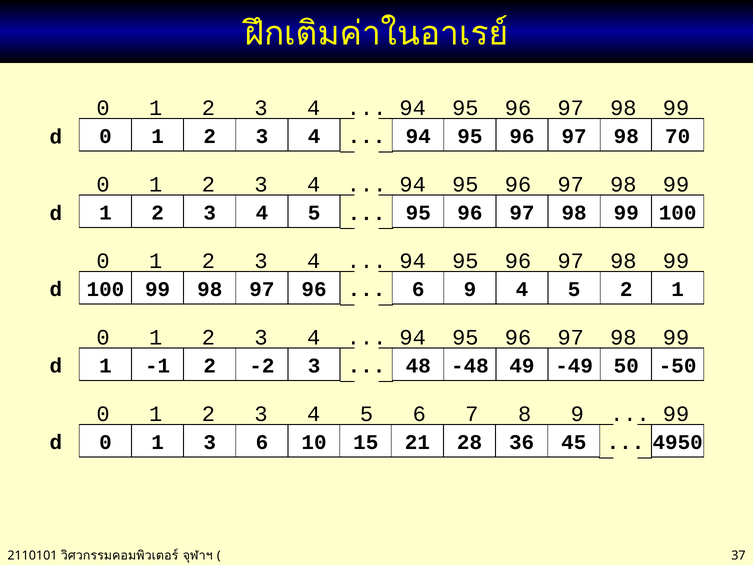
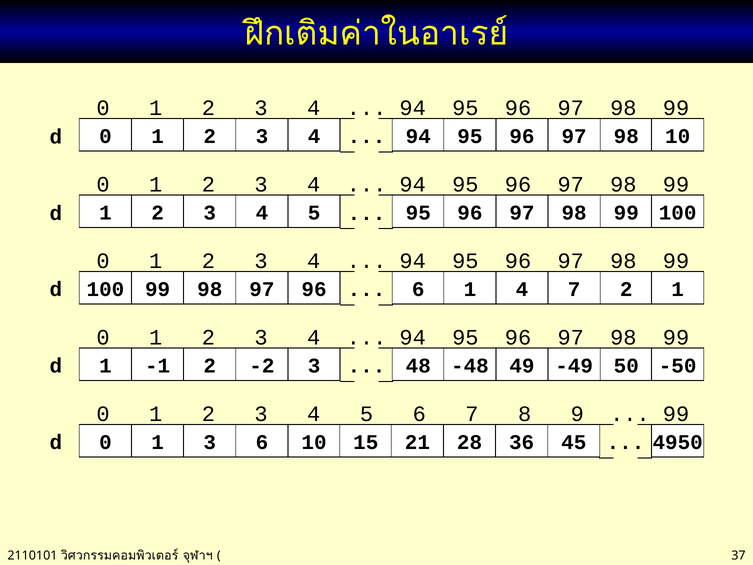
98 70: 70 -> 10
d 9: 9 -> 1
5 at (574, 289): 5 -> 7
